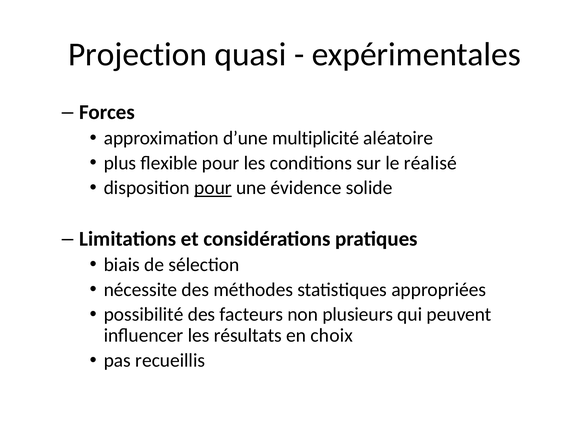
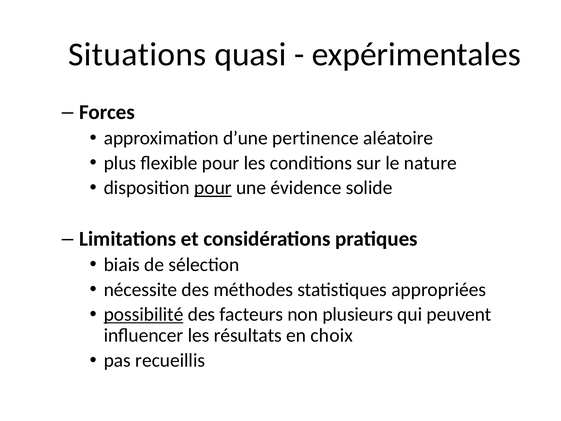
Projection: Projection -> Situations
multiplicité: multiplicité -> pertinence
réalisé: réalisé -> nature
possibilité underline: none -> present
